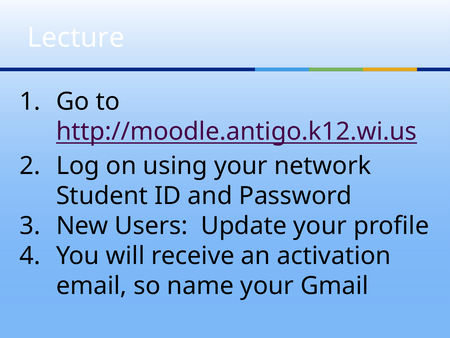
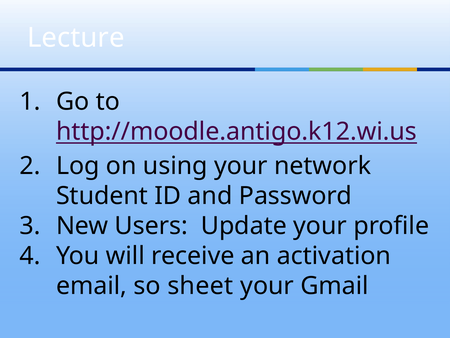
name: name -> sheet
